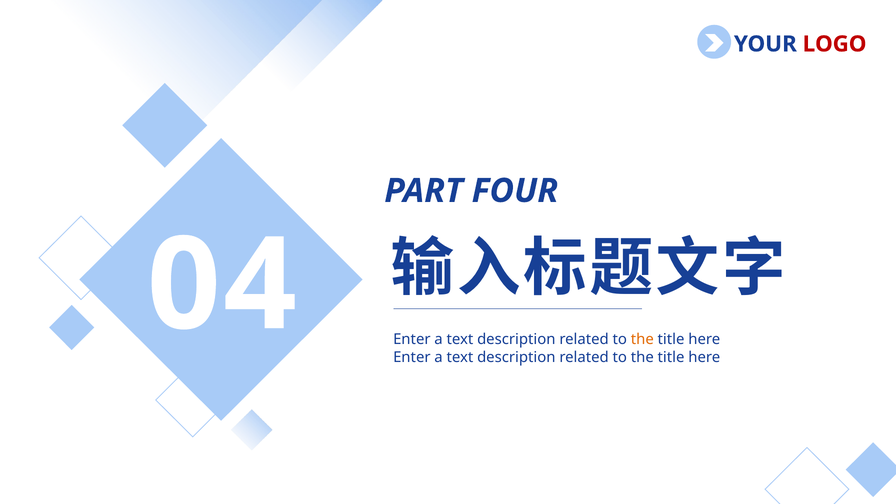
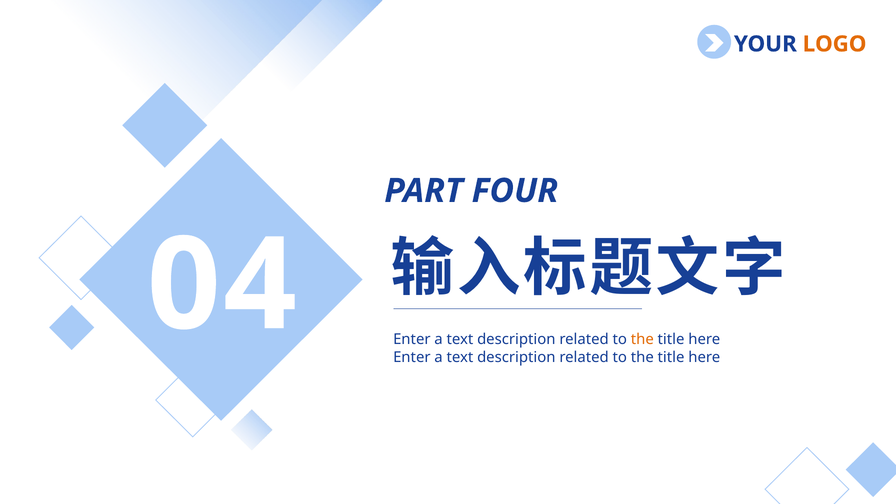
LOGO colour: red -> orange
